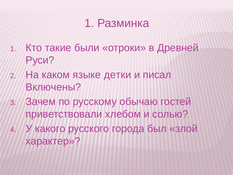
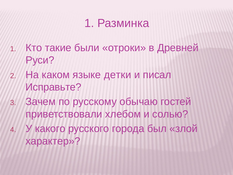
Включены: Включены -> Исправьте
